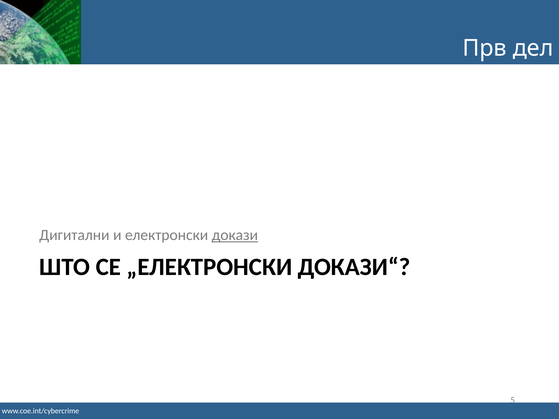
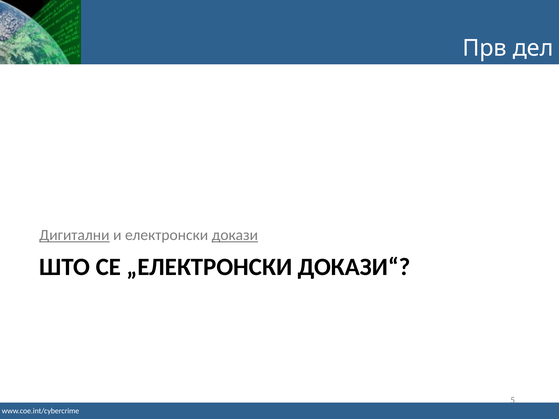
Дигитални underline: none -> present
